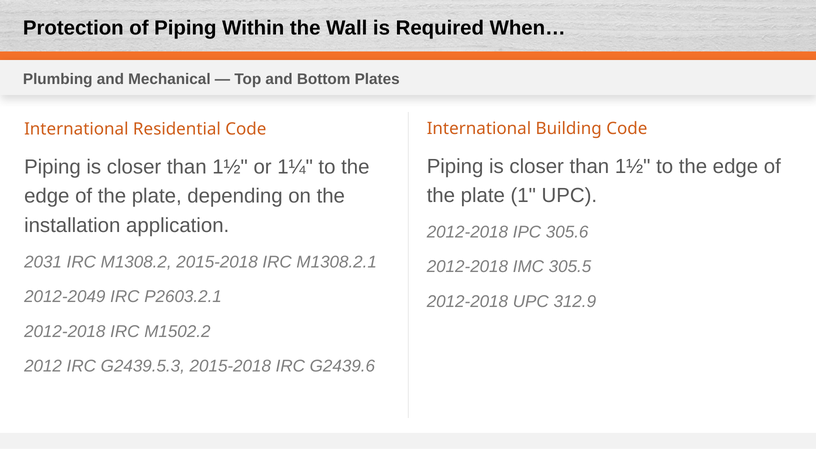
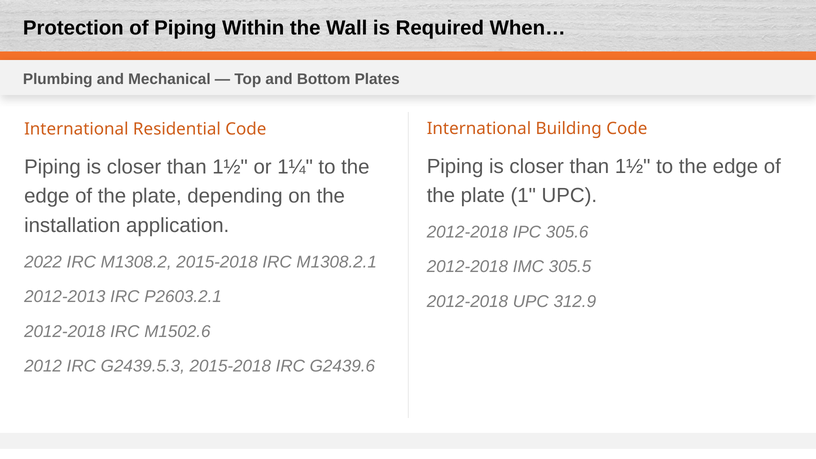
2031: 2031 -> 2022
2012-2049: 2012-2049 -> 2012-2013
M1502.2: M1502.2 -> M1502.6
